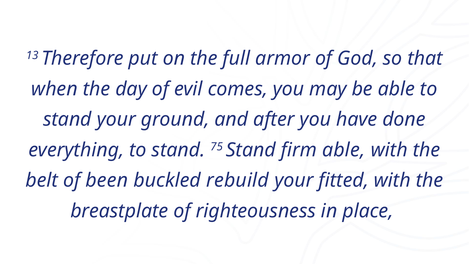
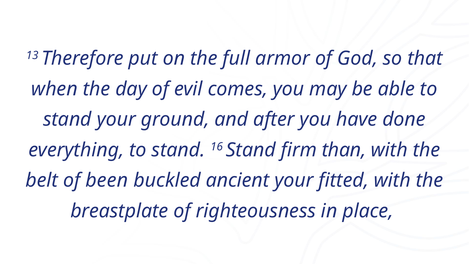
75: 75 -> 16
firm able: able -> than
rebuild: rebuild -> ancient
